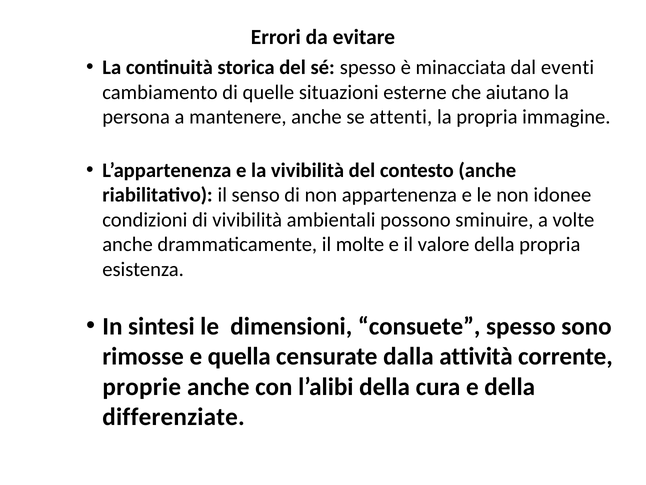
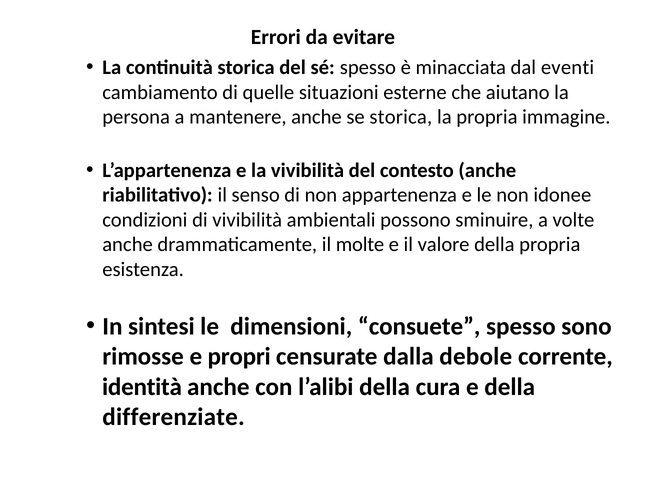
se attenti: attenti -> storica
quella: quella -> propri
attività: attività -> debole
proprie: proprie -> identità
